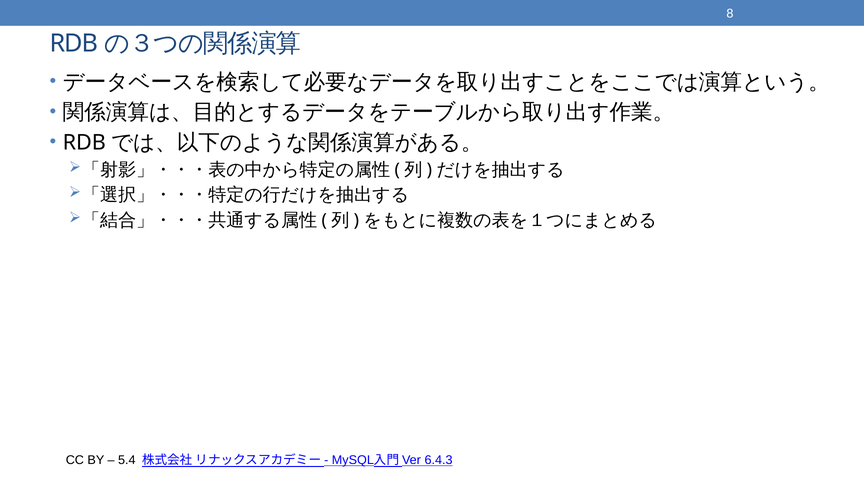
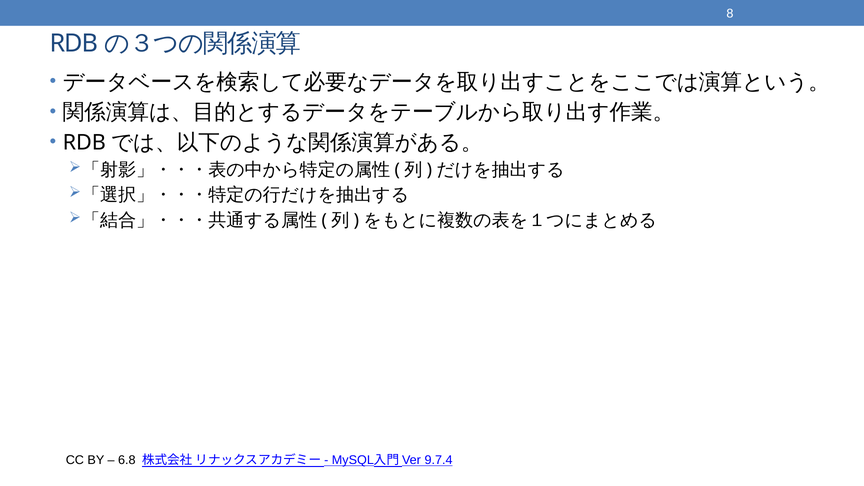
5.4: 5.4 -> 6.8
6.4.3: 6.4.3 -> 9.7.4
